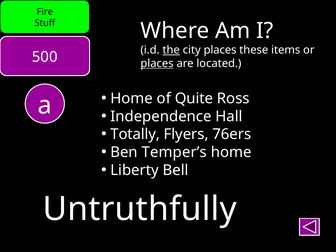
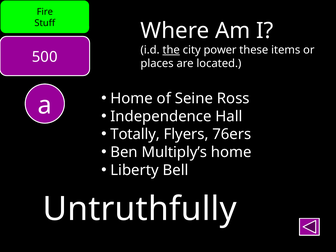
city places: places -> power
places at (157, 63) underline: present -> none
Quite: Quite -> Seine
Temper’s: Temper’s -> Multiply’s
